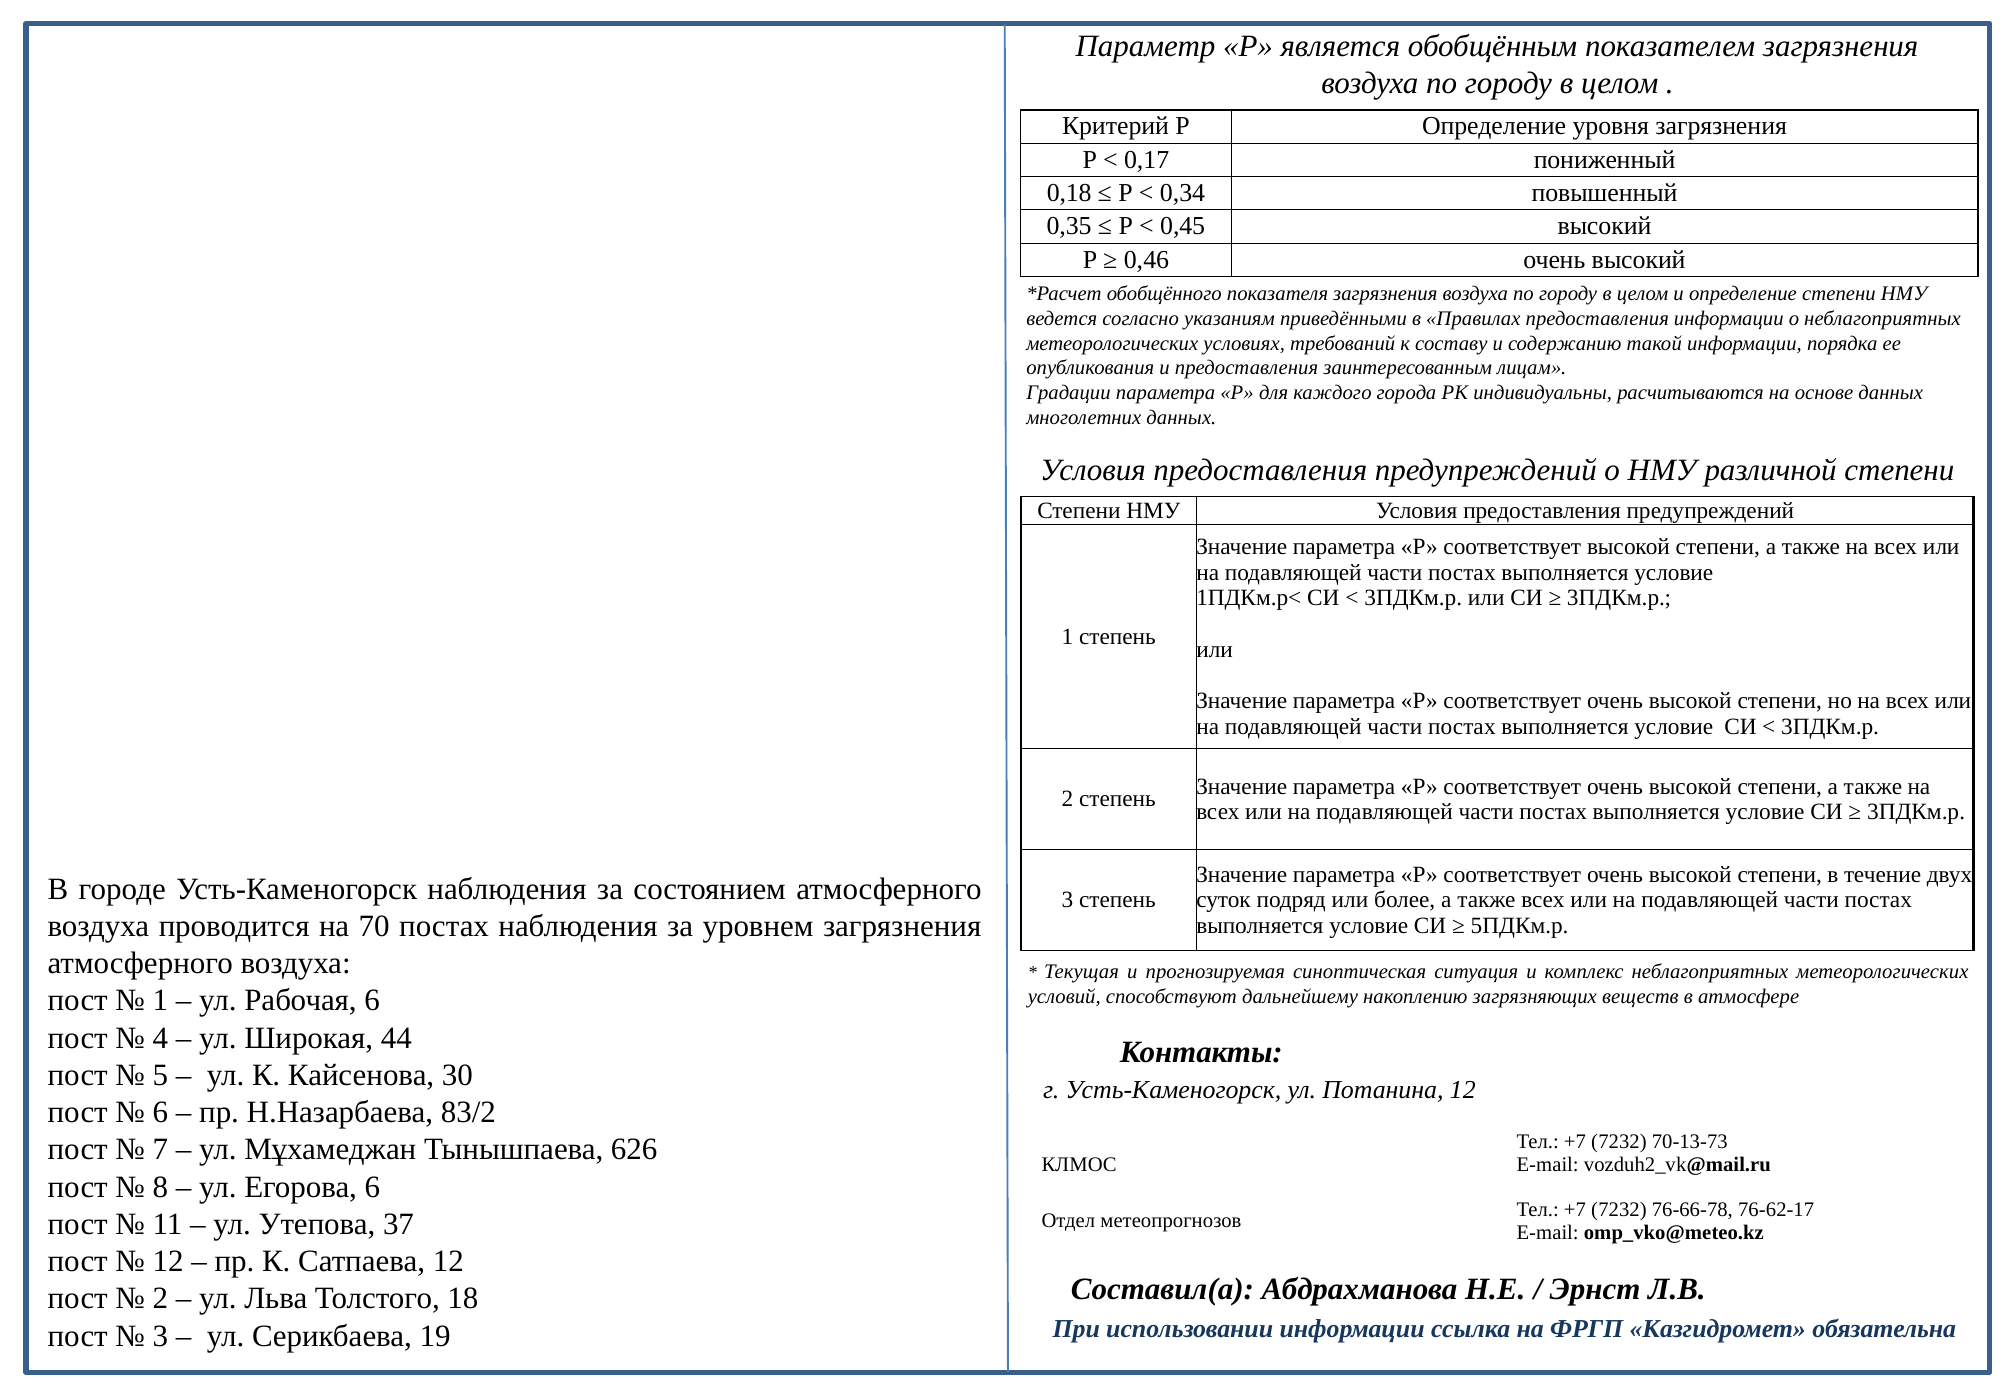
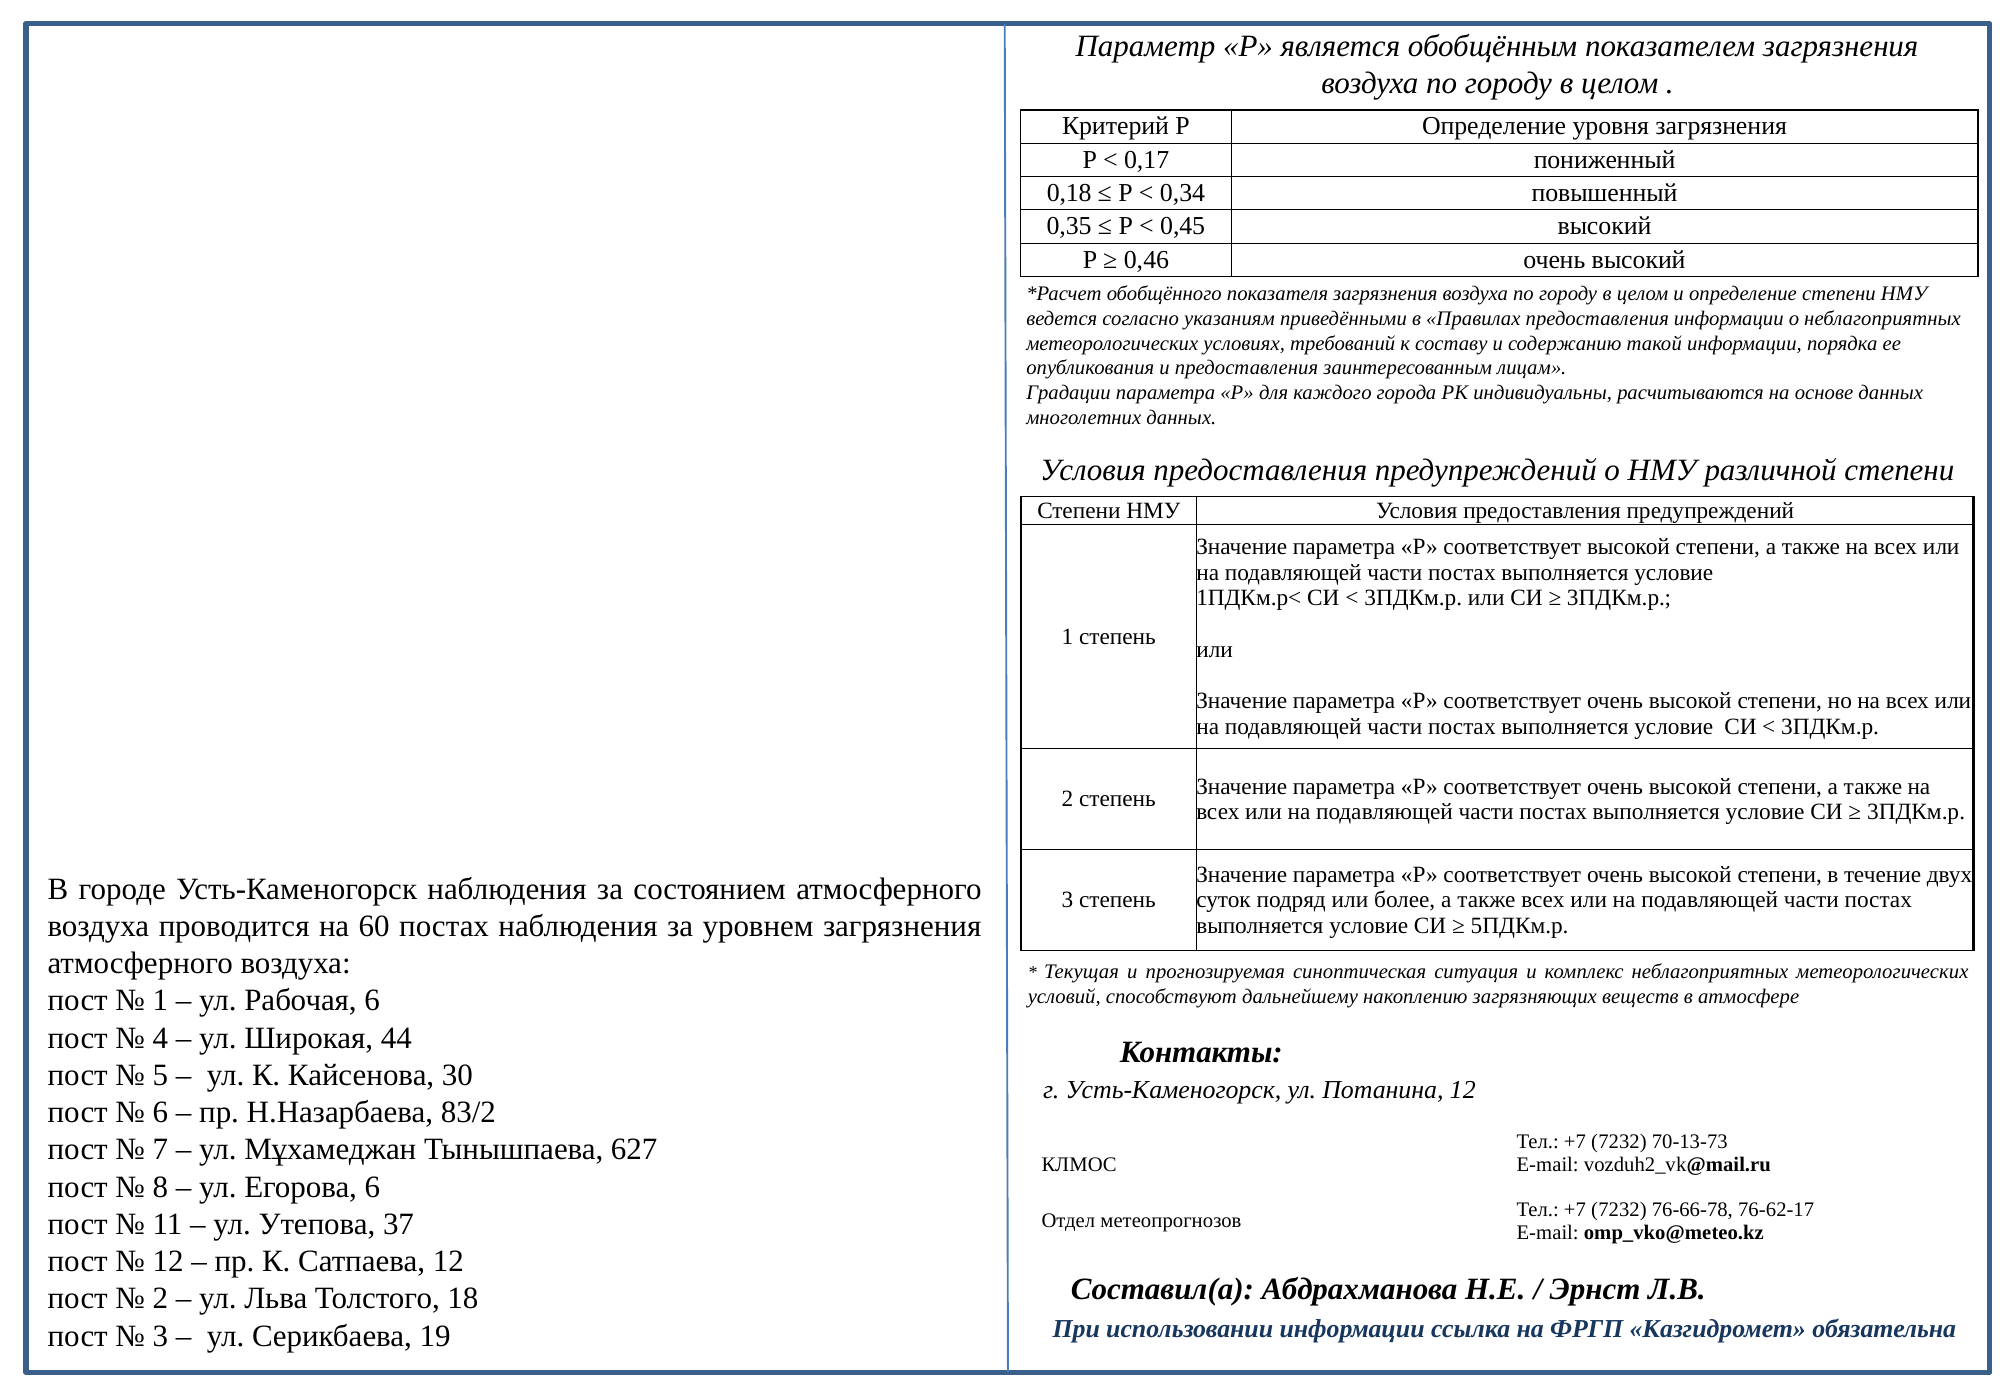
70: 70 -> 60
626: 626 -> 627
